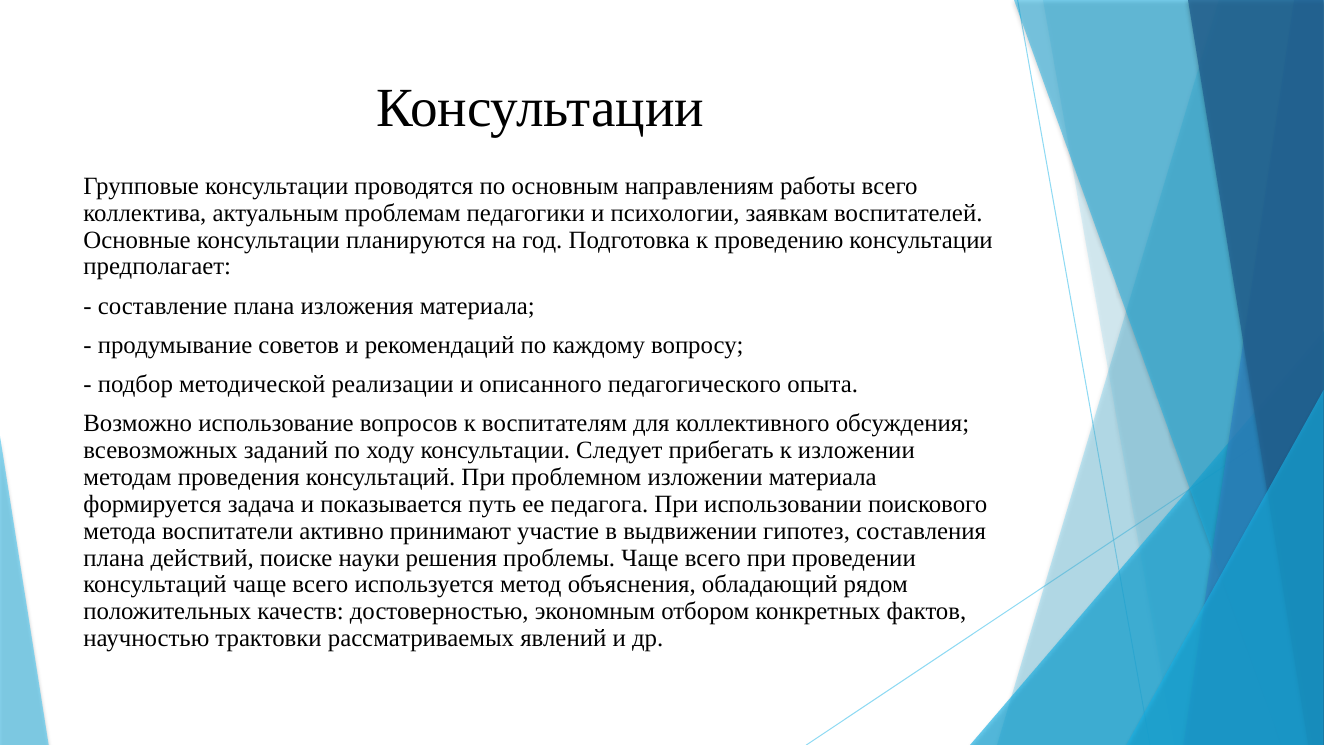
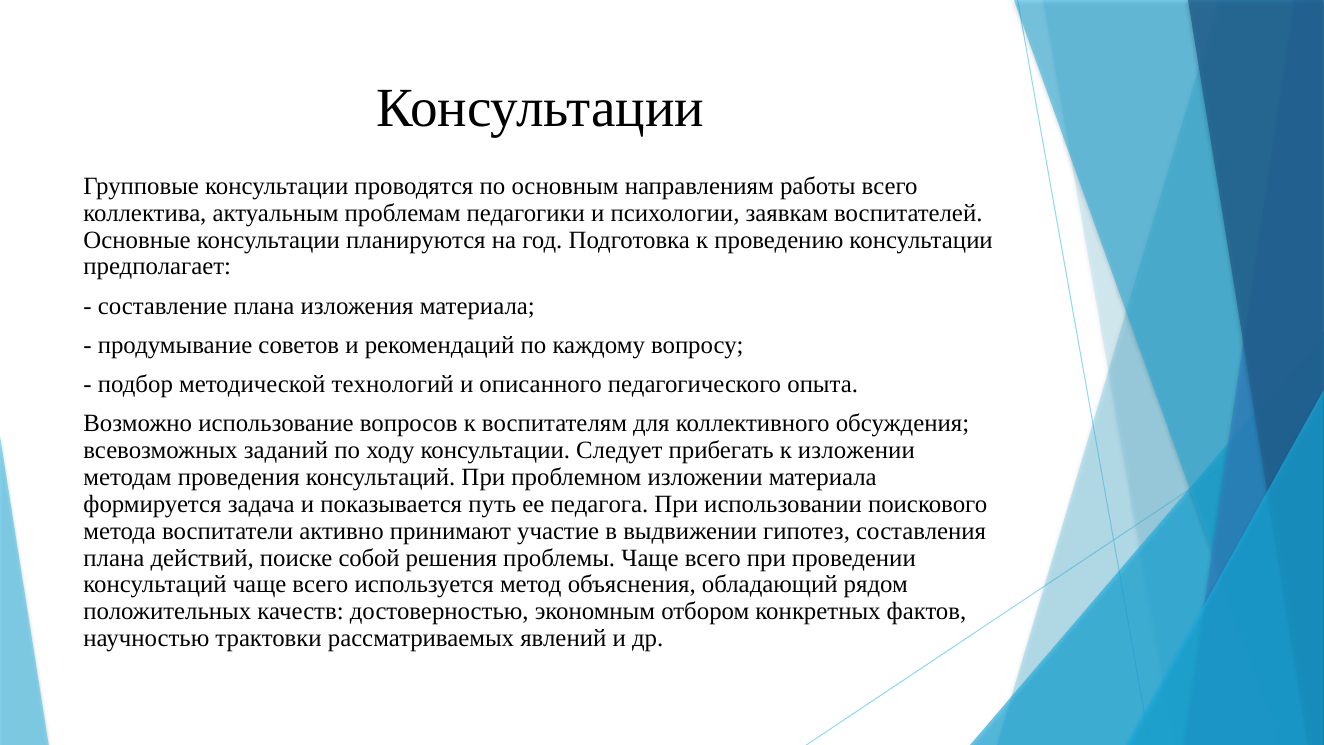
реализации: реализации -> технологий
науки: науки -> собой
